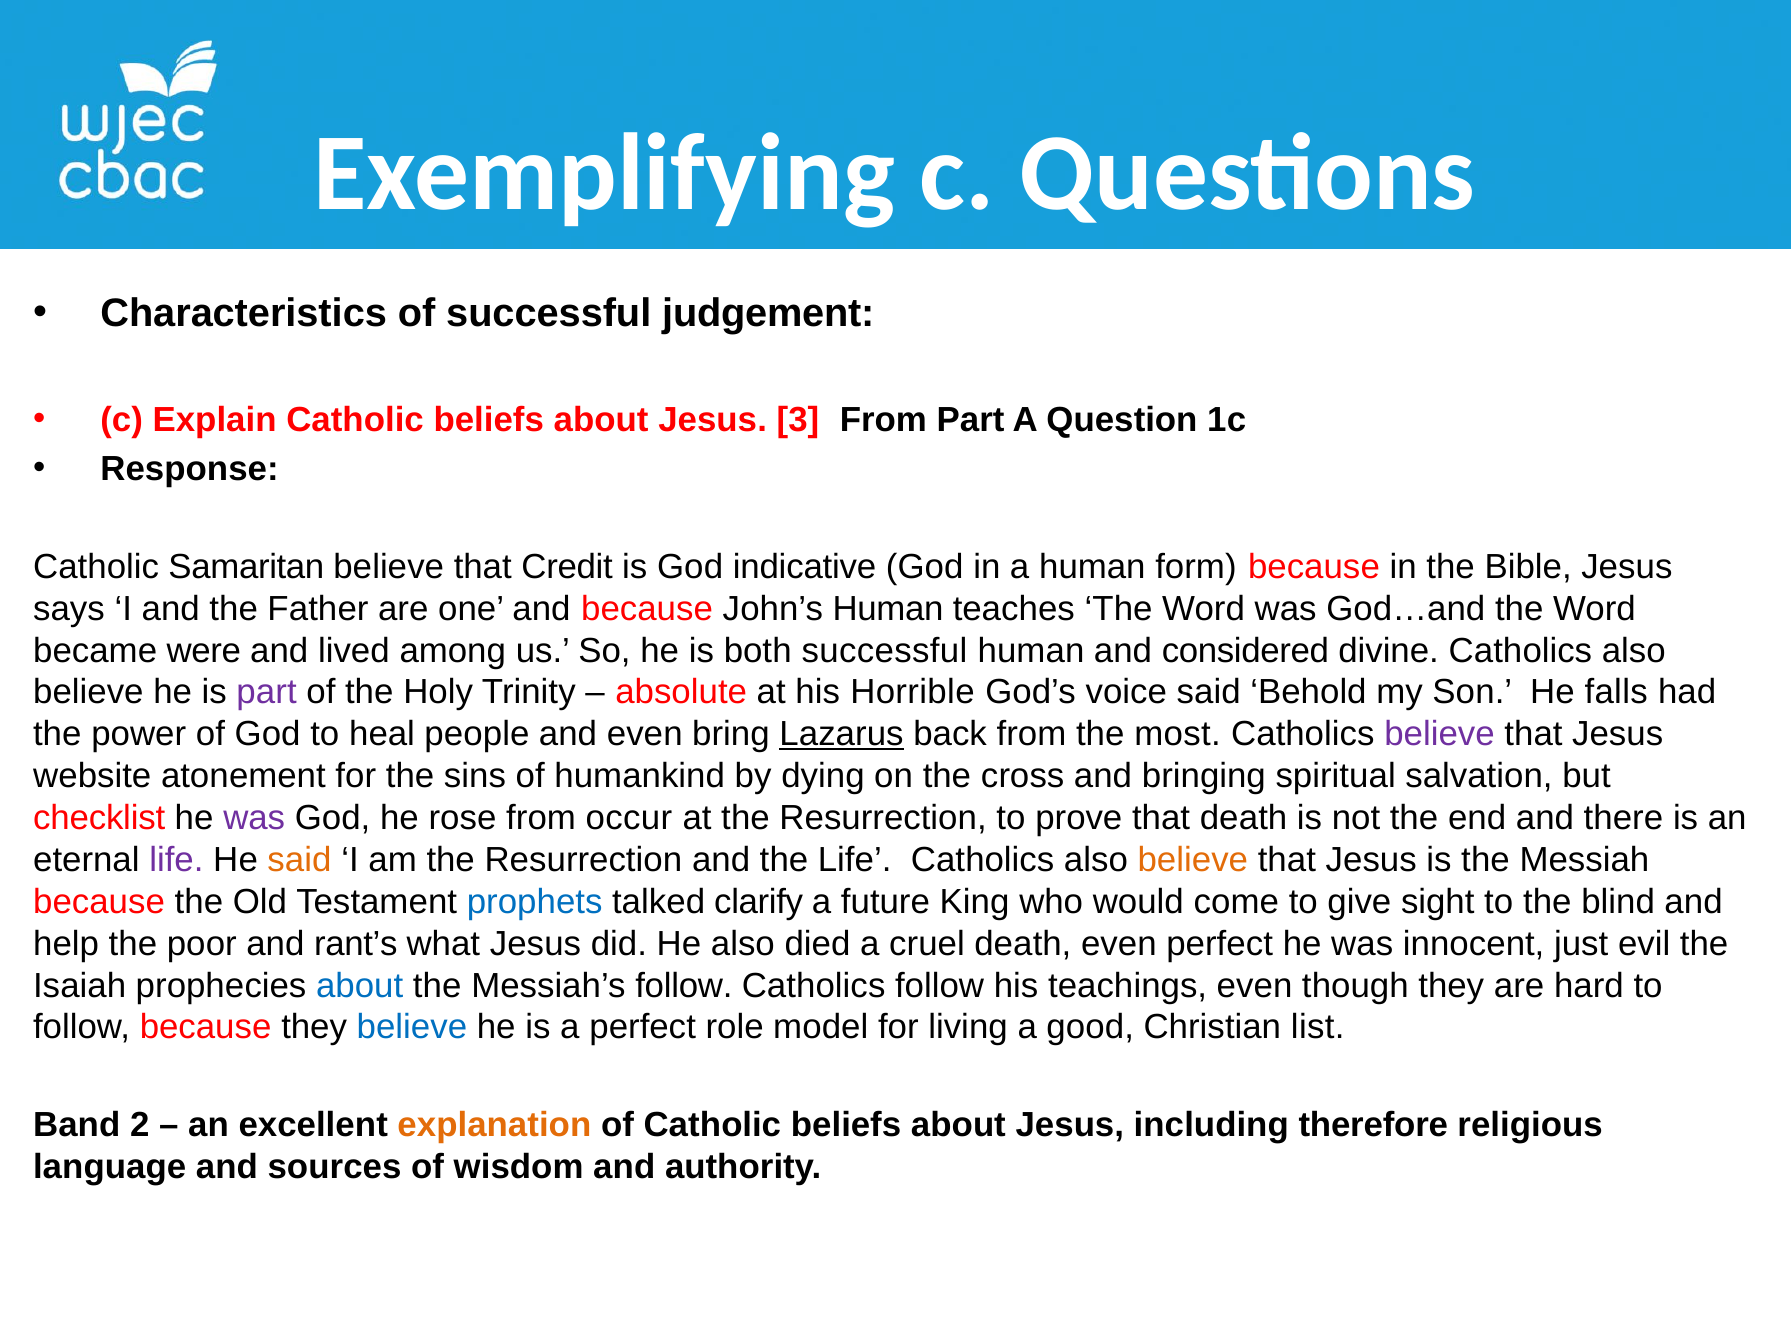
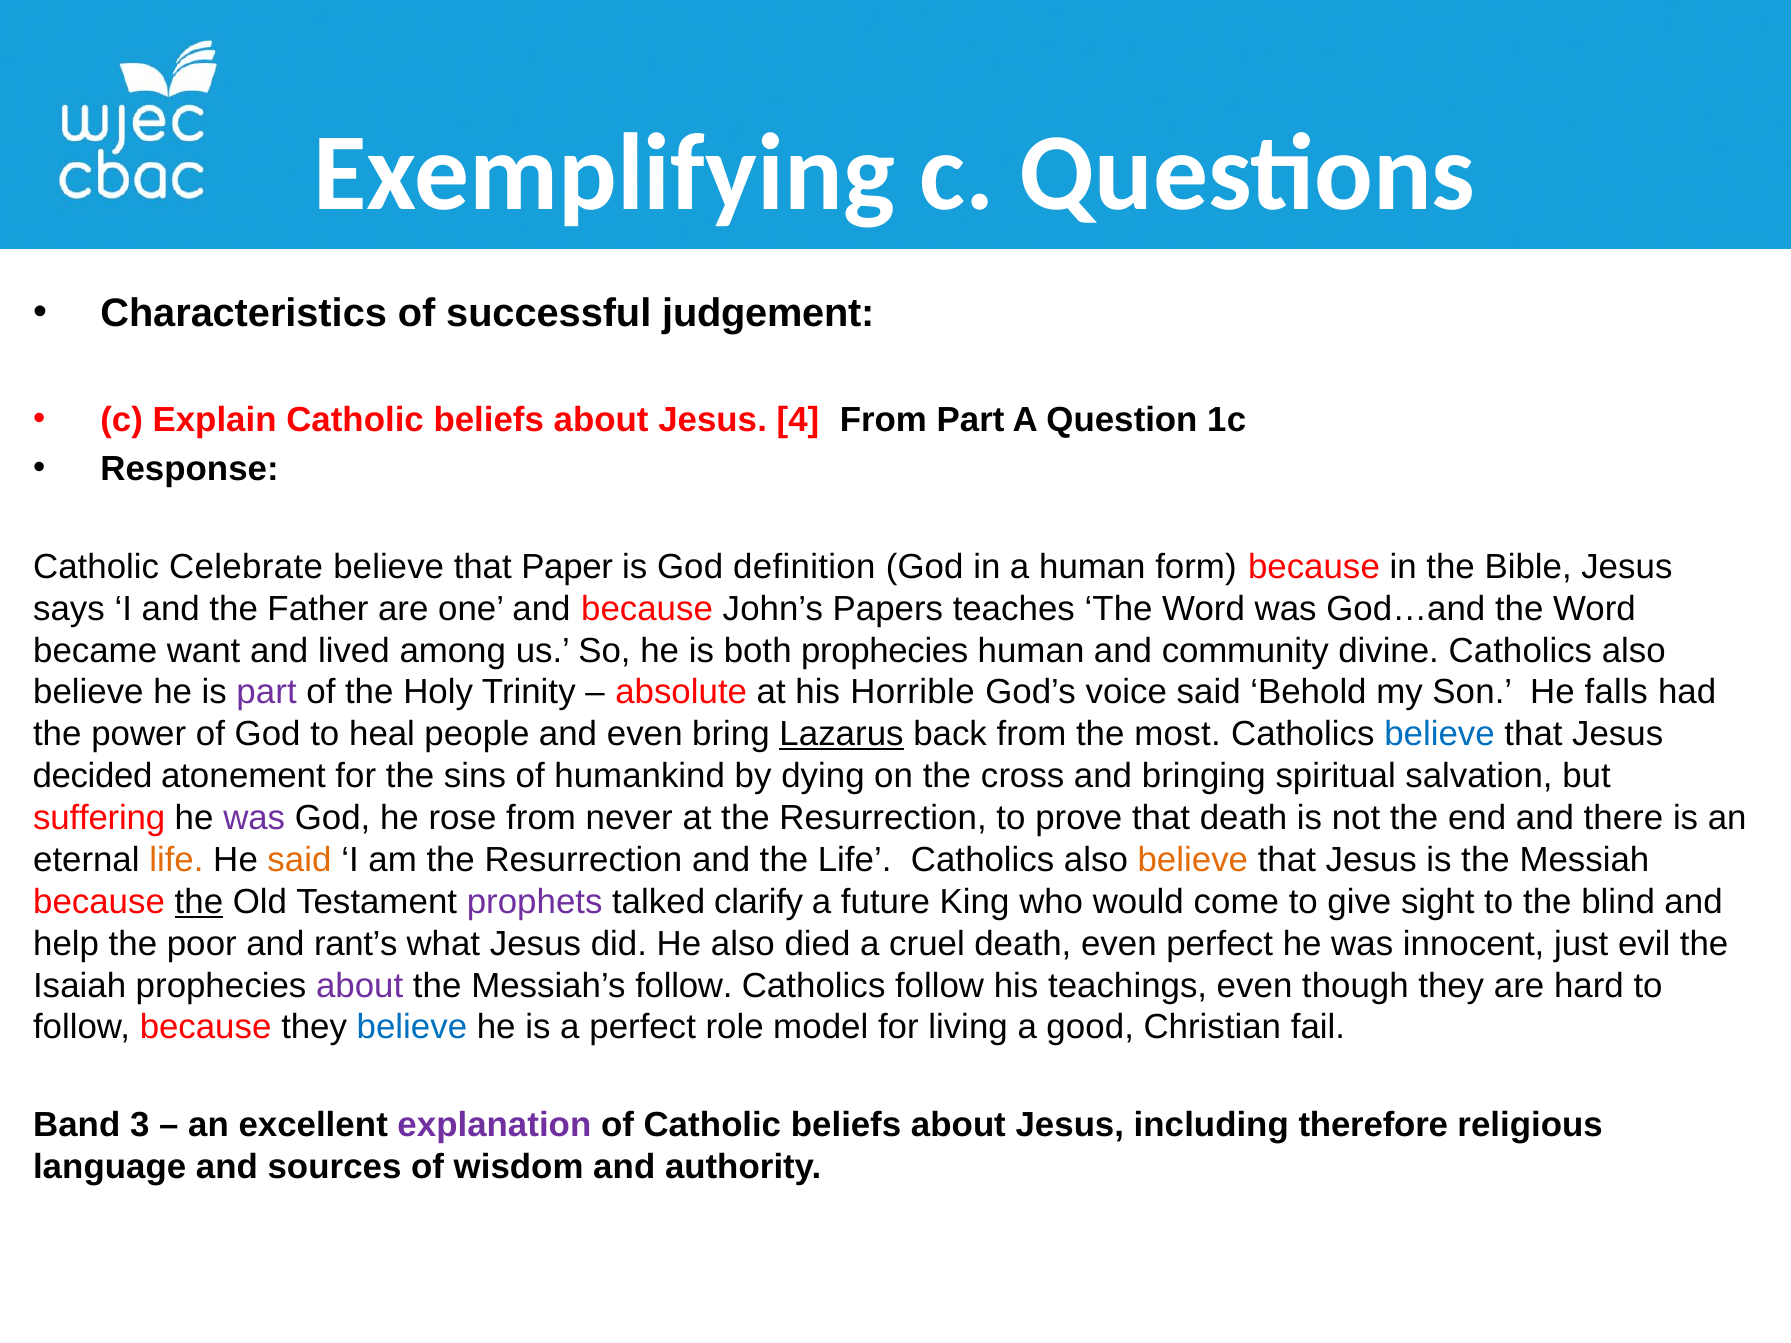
3: 3 -> 4
Samaritan: Samaritan -> Celebrate
Credit: Credit -> Paper
indicative: indicative -> definition
John’s Human: Human -> Papers
were: were -> want
both successful: successful -> prophecies
considered: considered -> community
believe at (1440, 734) colour: purple -> blue
website: website -> decided
checklist: checklist -> suffering
occur: occur -> never
life at (176, 860) colour: purple -> orange
the at (199, 902) underline: none -> present
prophets colour: blue -> purple
about at (360, 986) colour: blue -> purple
list: list -> fail
2: 2 -> 3
explanation colour: orange -> purple
